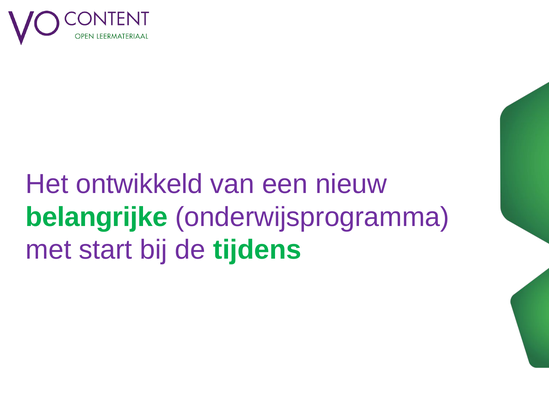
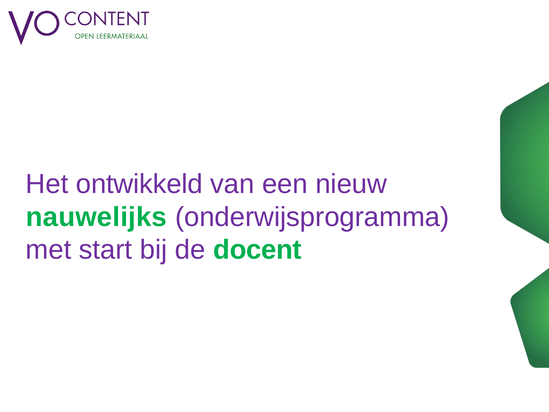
belangrijke: belangrijke -> nauwelijks
tijdens: tijdens -> docent
